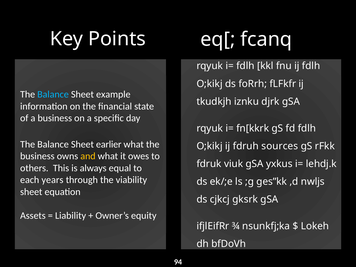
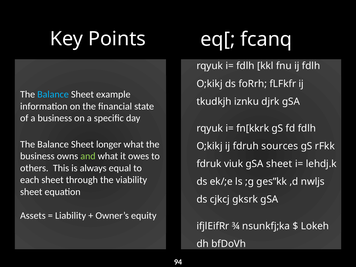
earlier: earlier -> longer
and colour: yellow -> light green
gSA yxkus: yxkus -> sheet
each years: years -> sheet
